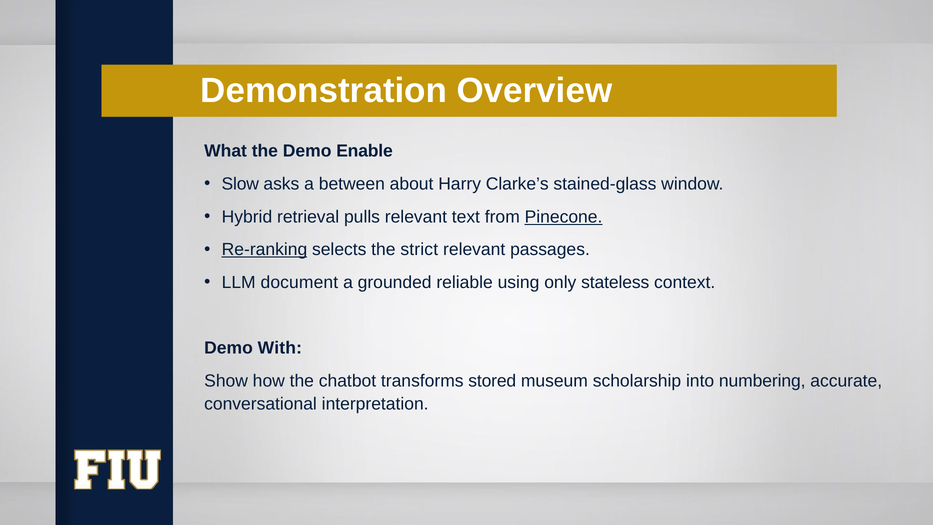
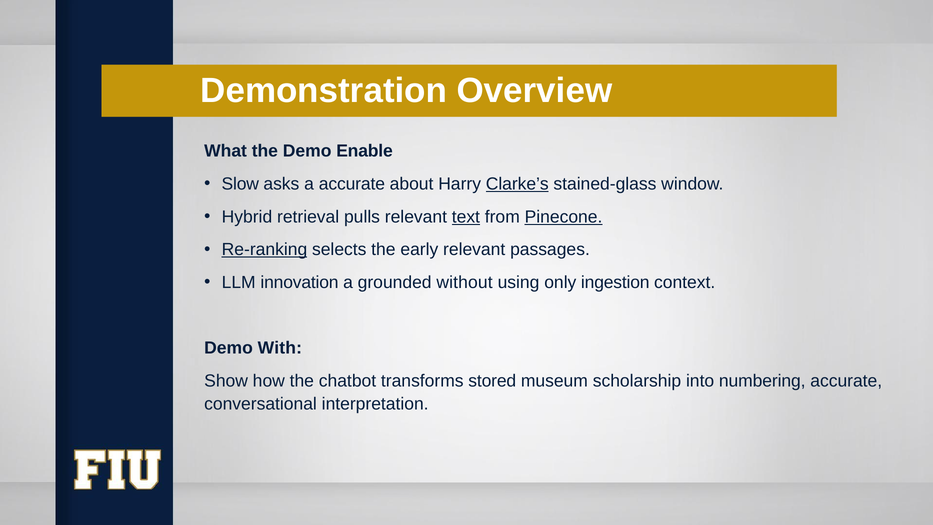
a between: between -> accurate
Clarke’s underline: none -> present
text underline: none -> present
strict: strict -> early
document: document -> innovation
reliable: reliable -> without
stateless: stateless -> ingestion
